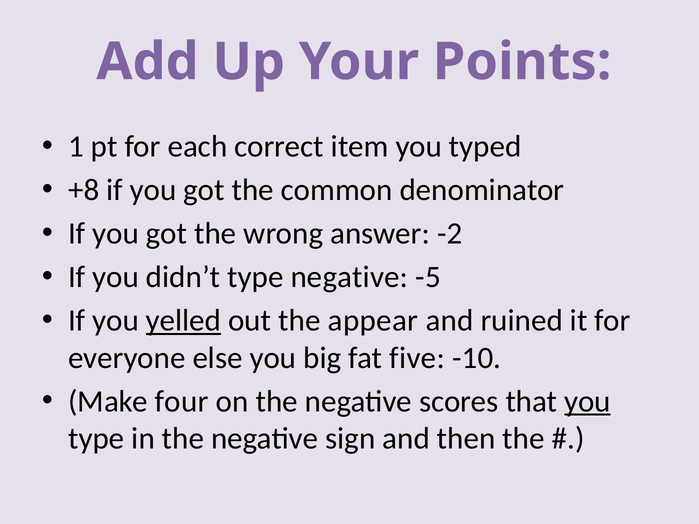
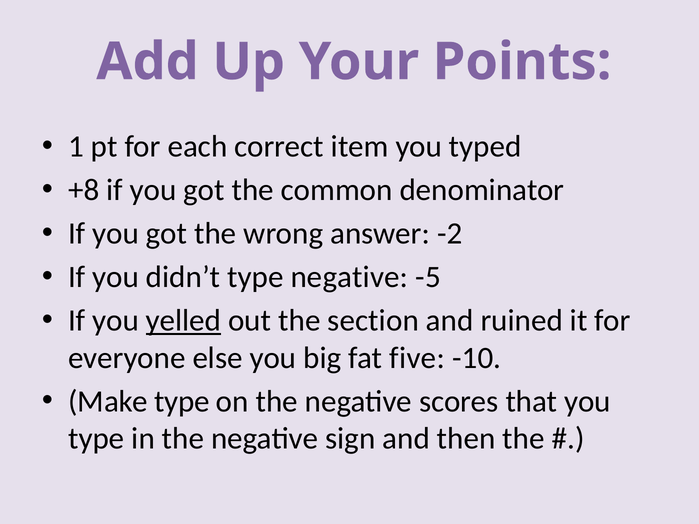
appear: appear -> section
Make four: four -> type
you at (588, 401) underline: present -> none
